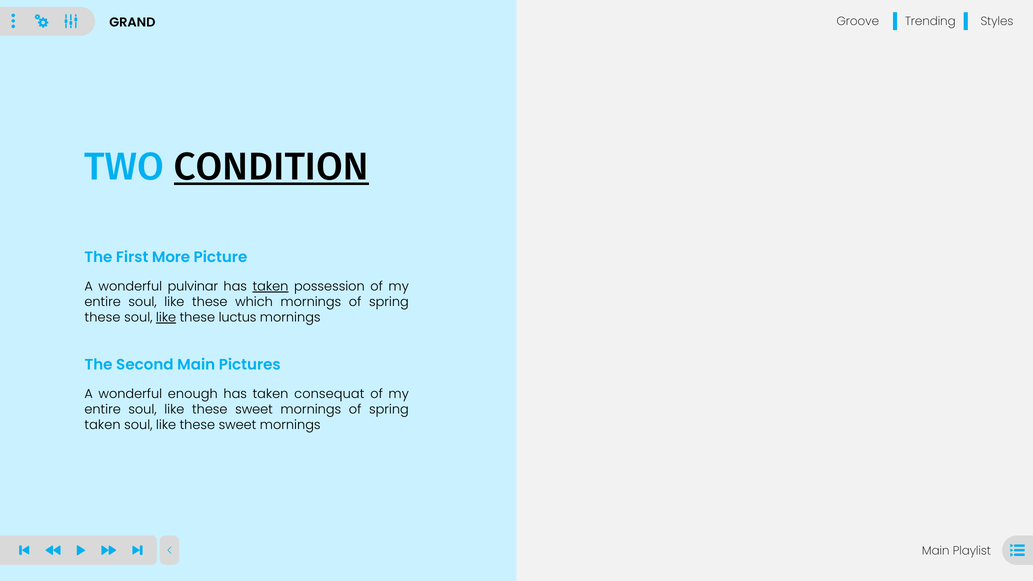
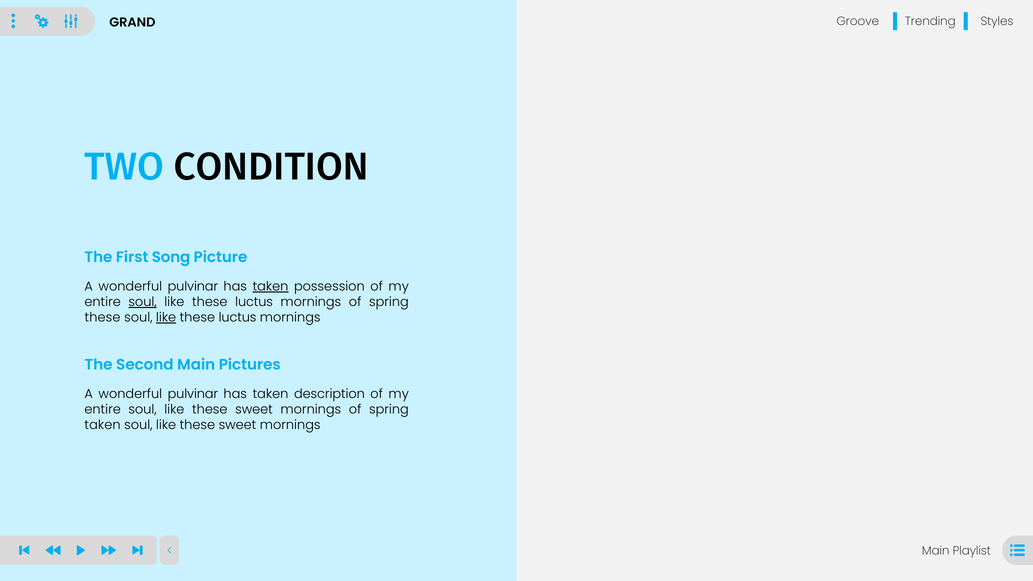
CONDITION underline: present -> none
More: More -> Song
soul at (143, 302) underline: none -> present
which at (254, 302): which -> luctus
enough at (193, 394): enough -> pulvinar
consequat: consequat -> description
